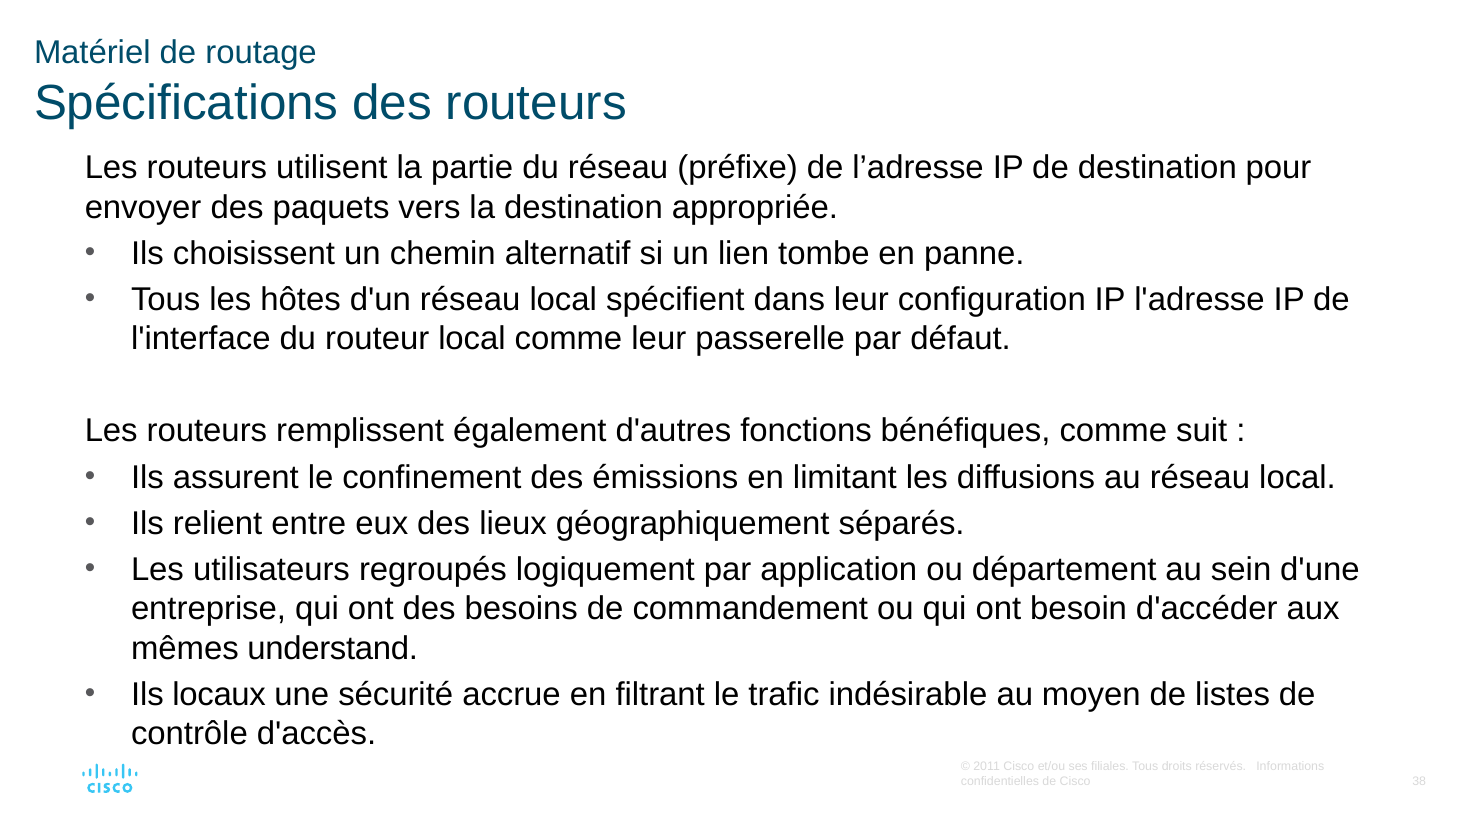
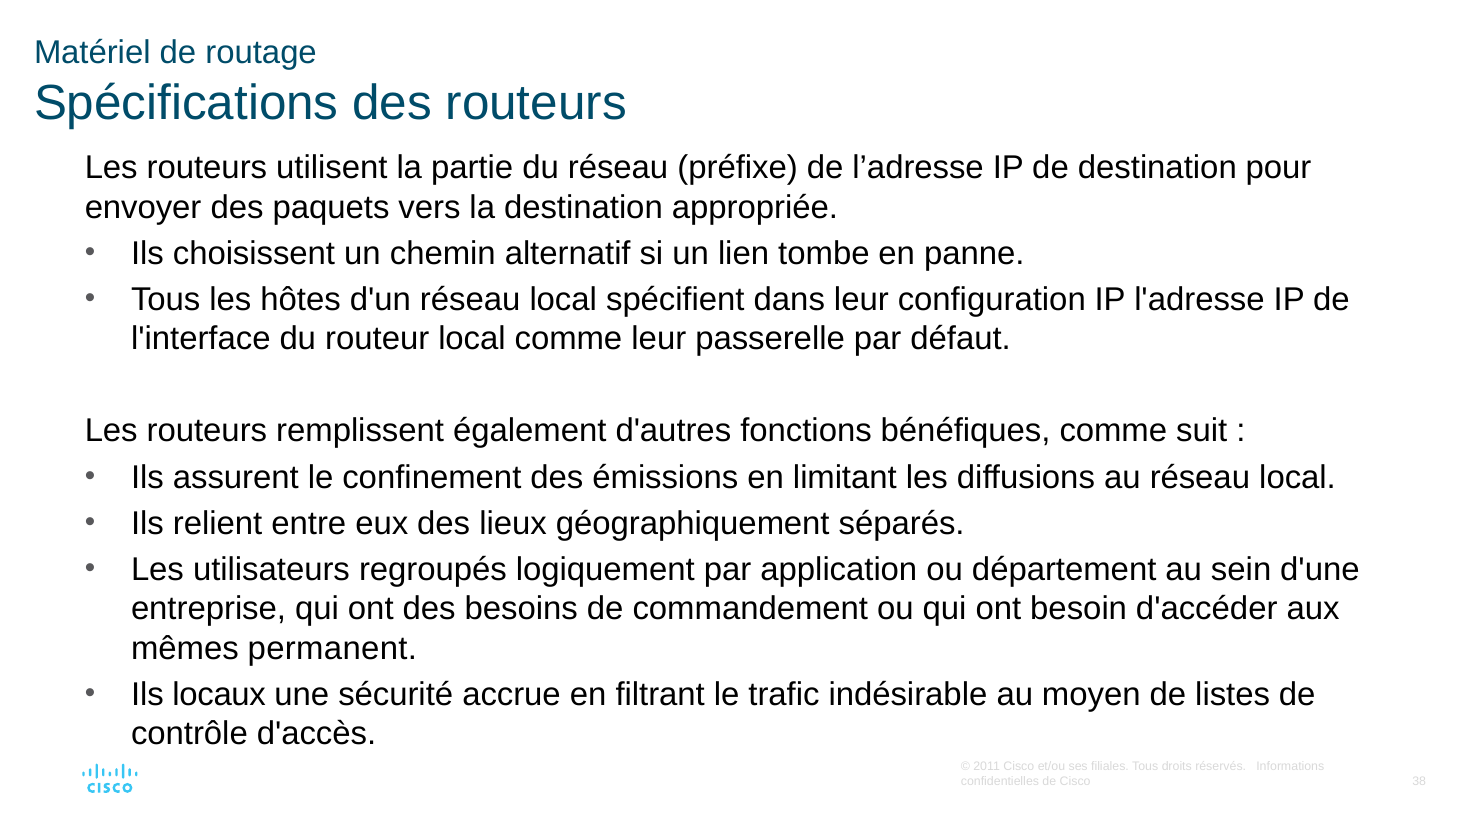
understand: understand -> permanent
